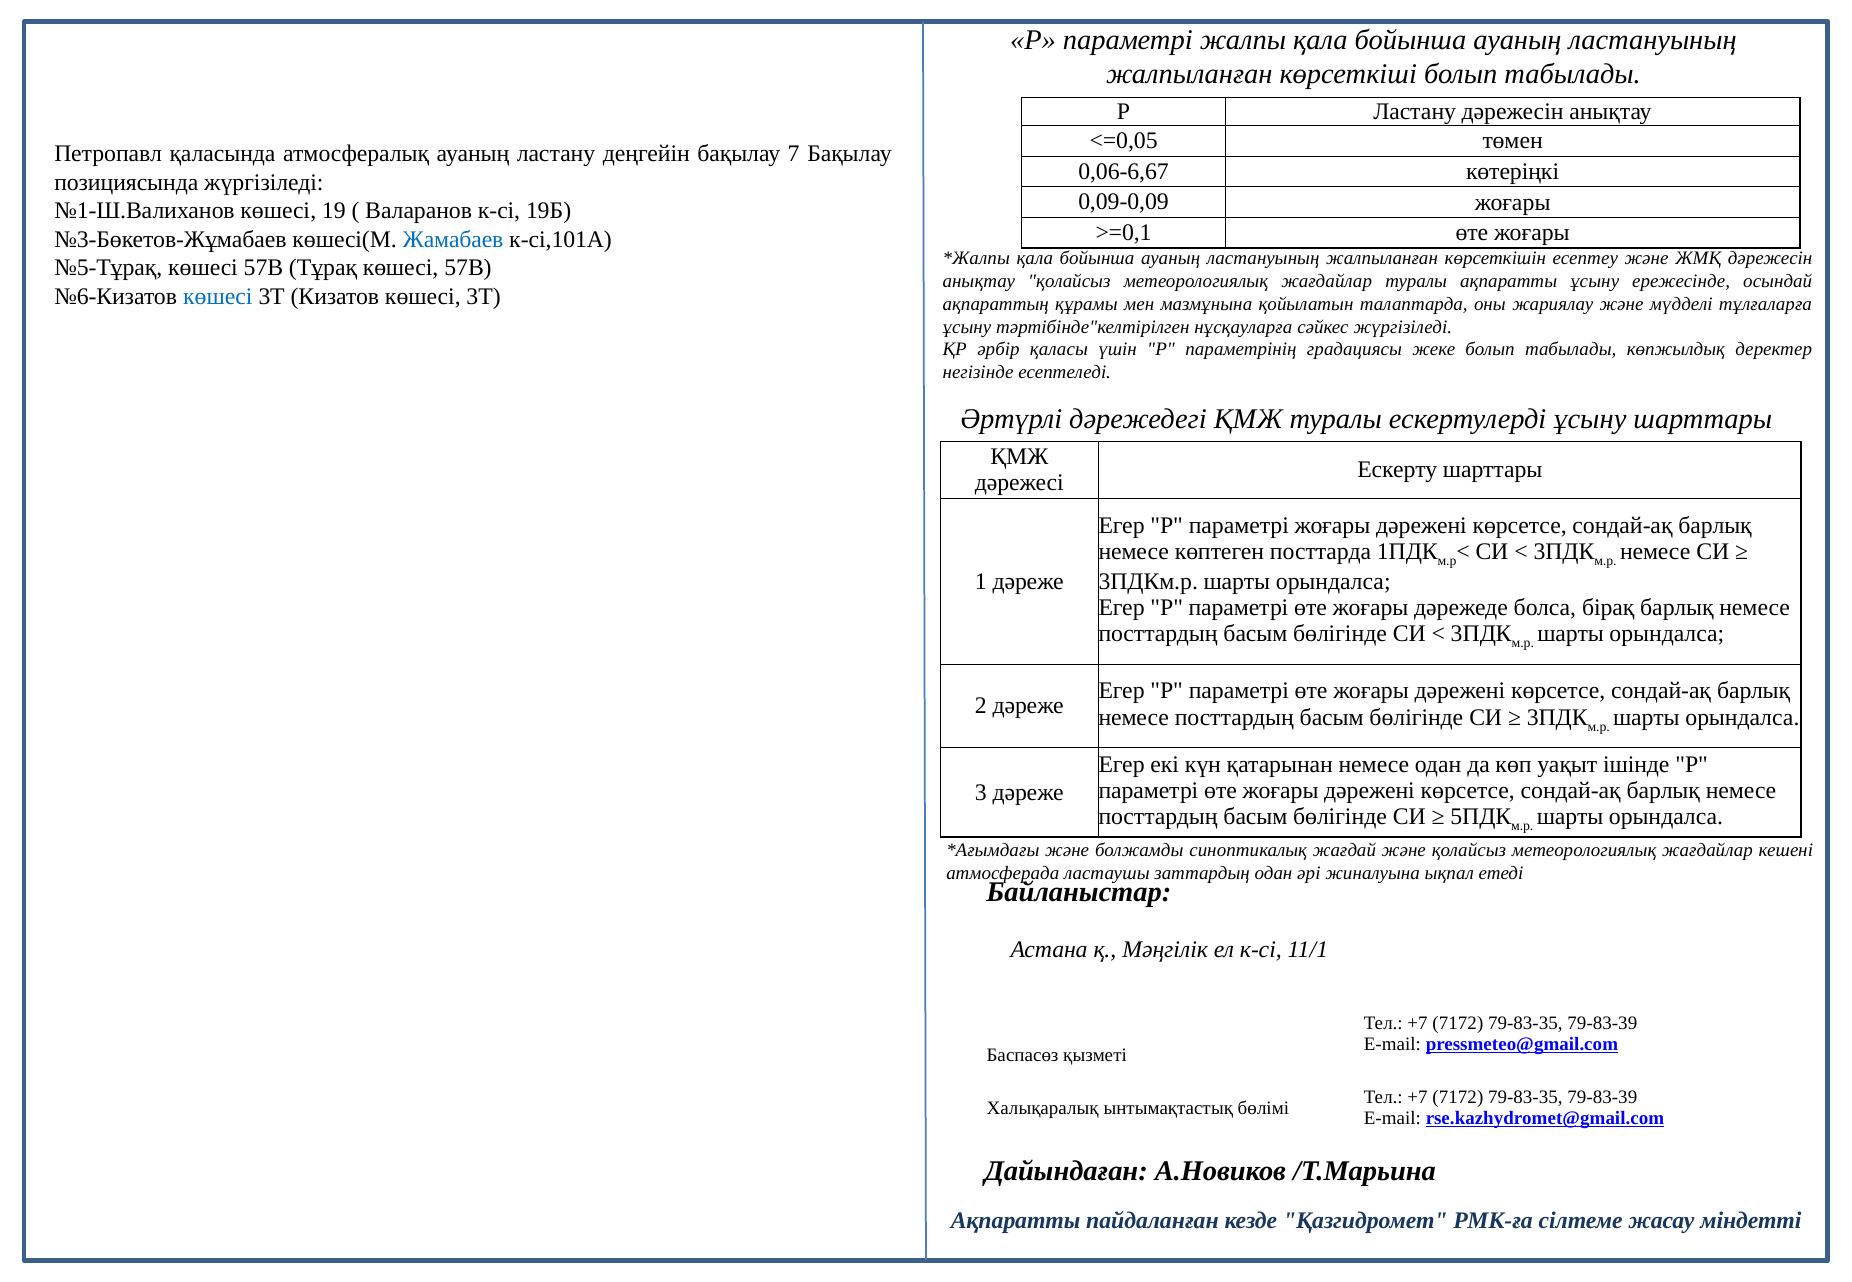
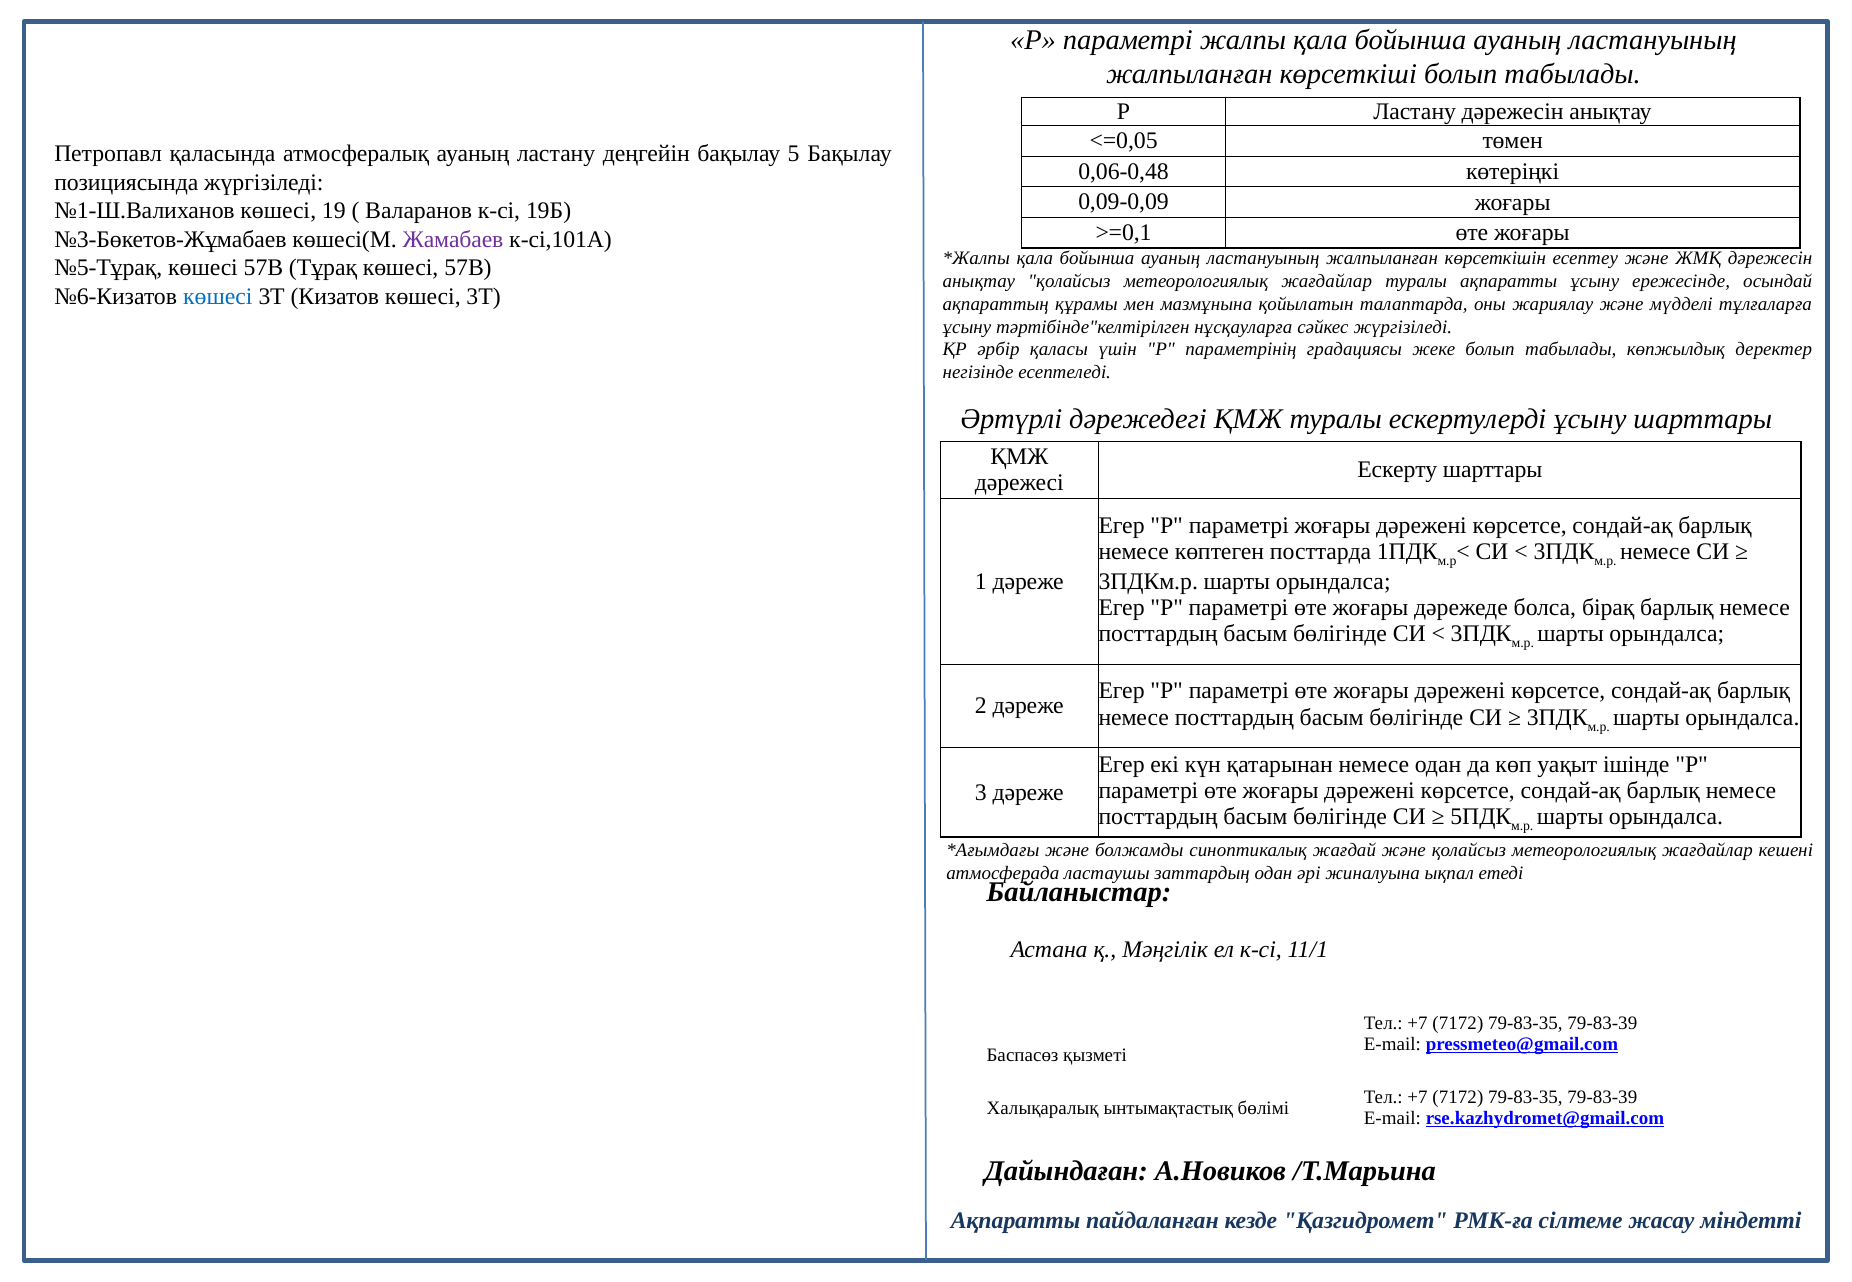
7: 7 -> 5
0,06-6,67: 0,06-6,67 -> 0,06-0,48
Жамабаев colour: blue -> purple
